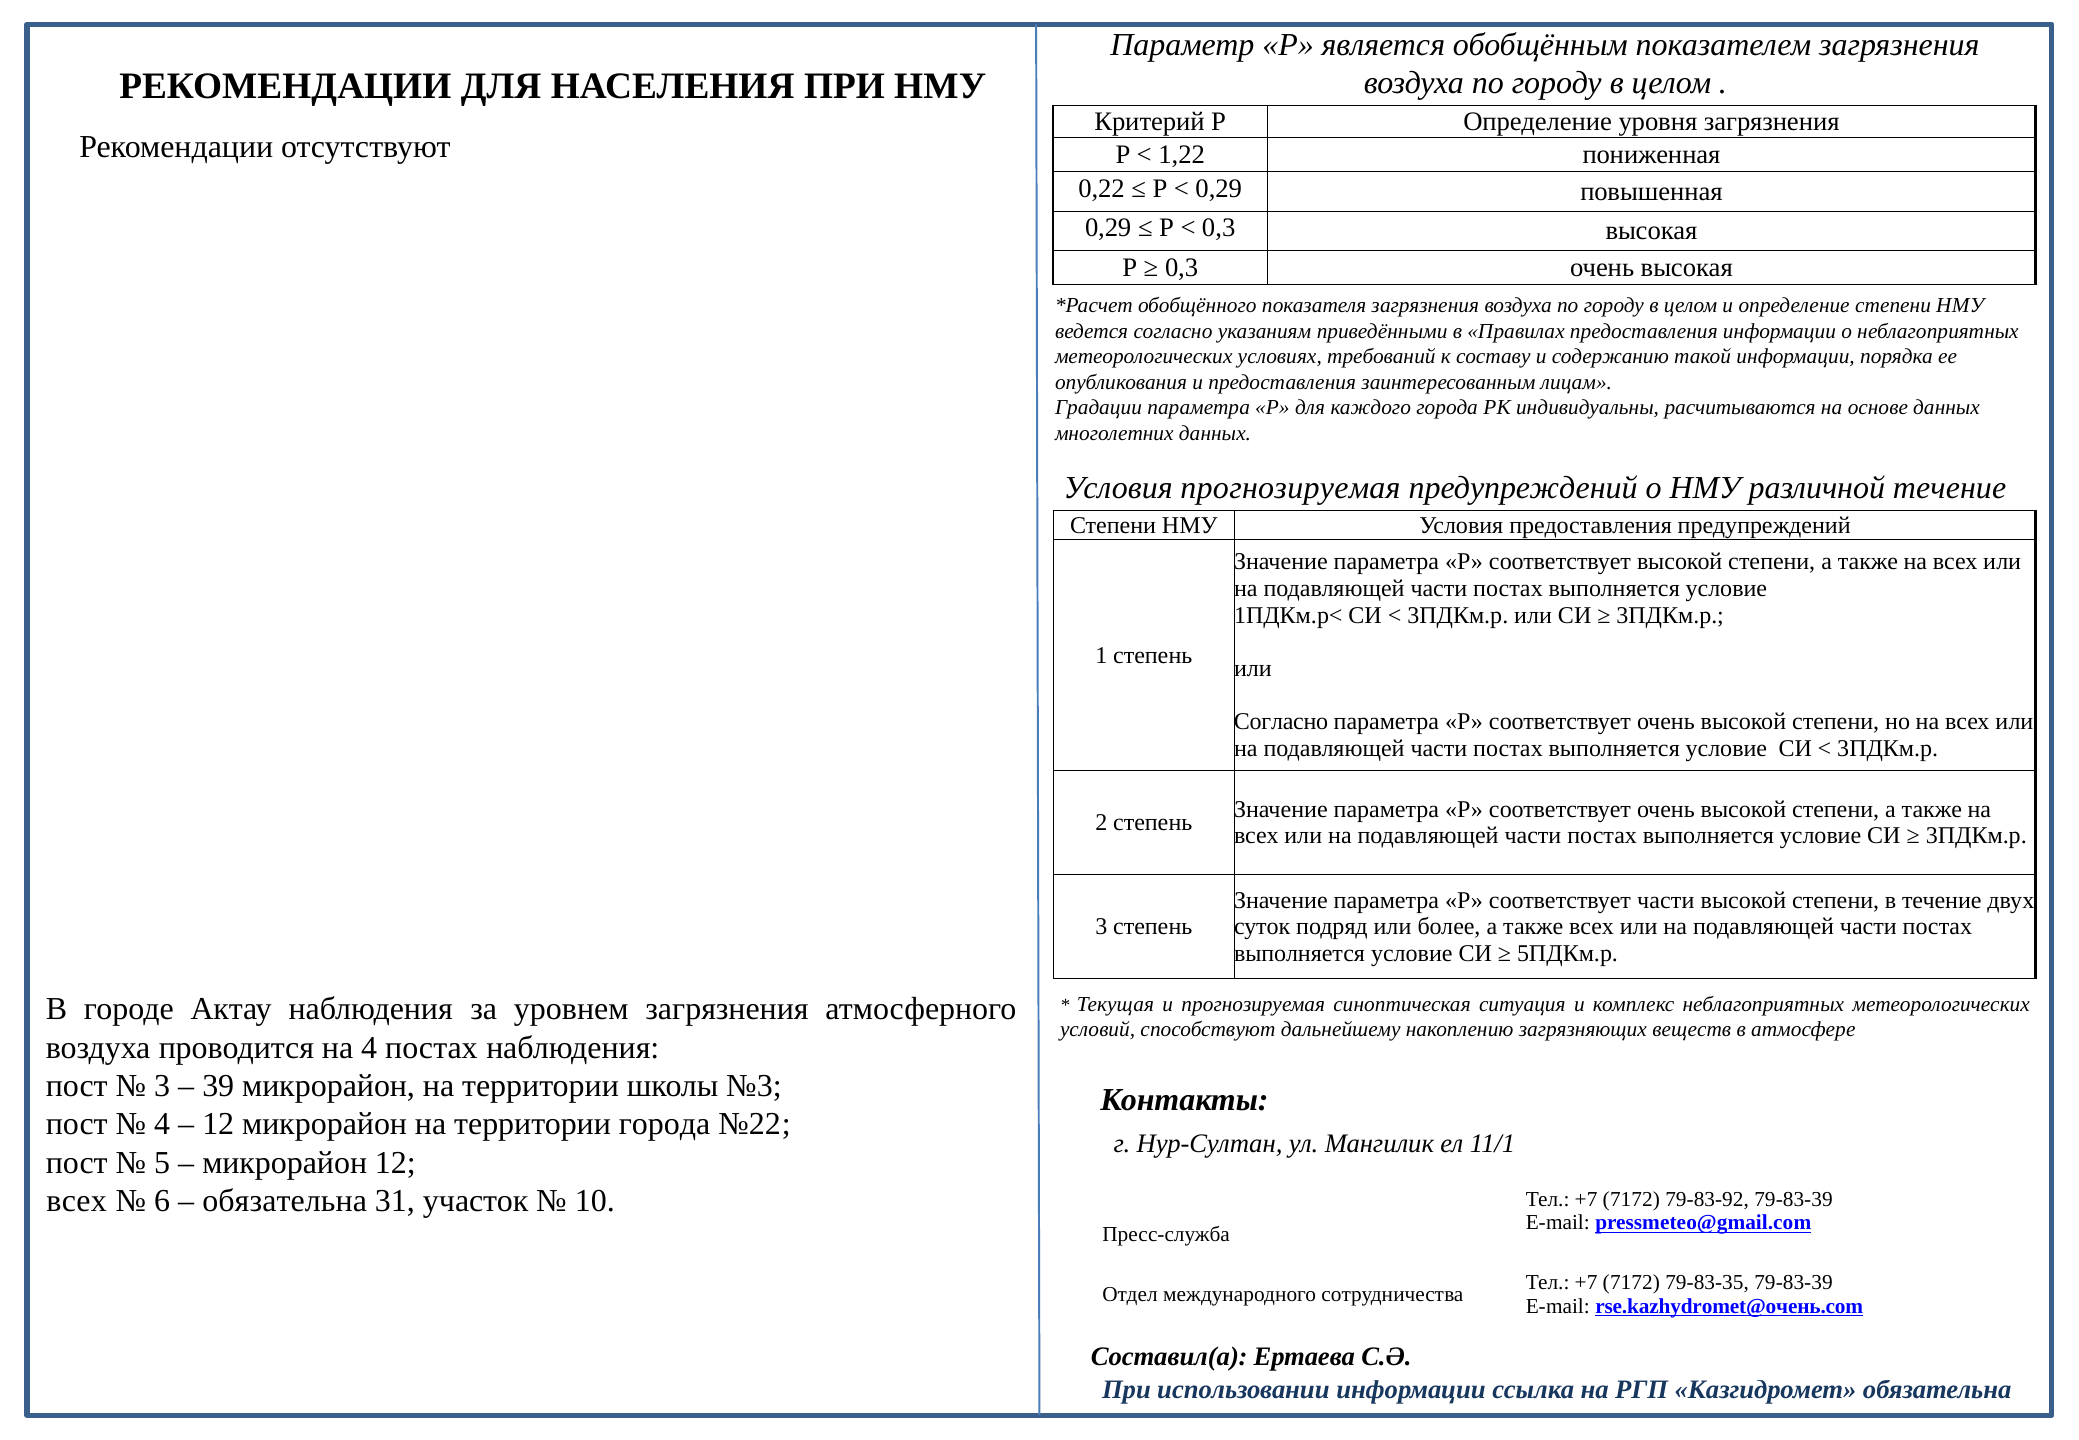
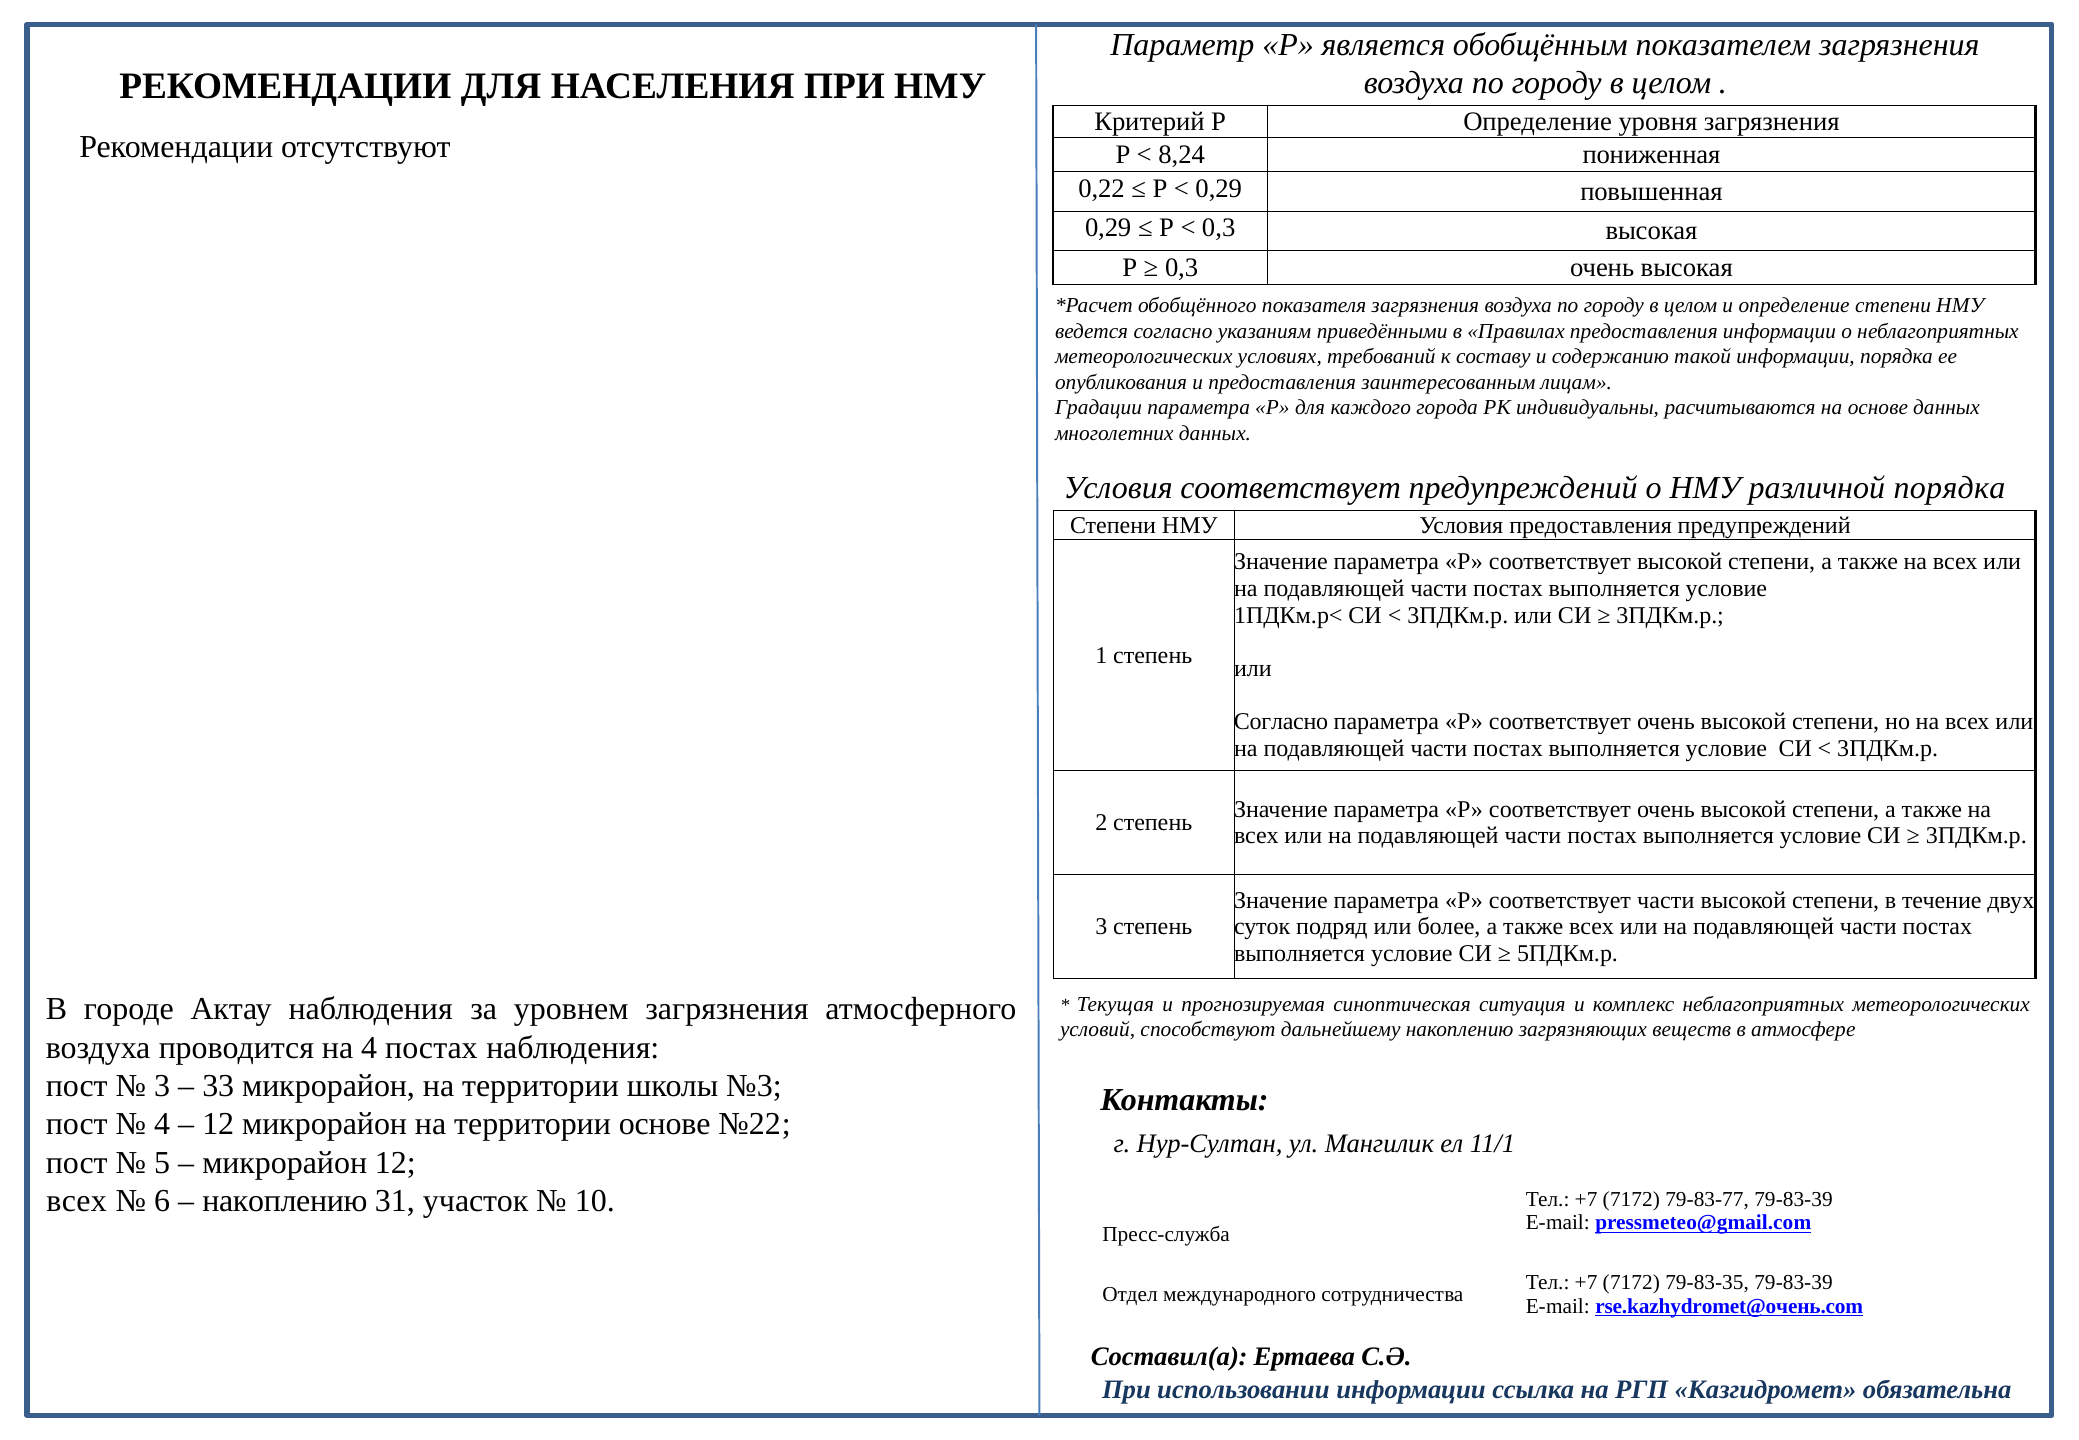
1,22: 1,22 -> 8,24
Условия прогнозируемая: прогнозируемая -> соответствует
различной течение: течение -> порядка
39: 39 -> 33
территории города: города -> основе
обязательна at (285, 1201): обязательна -> накоплению
79-83-92: 79-83-92 -> 79-83-77
